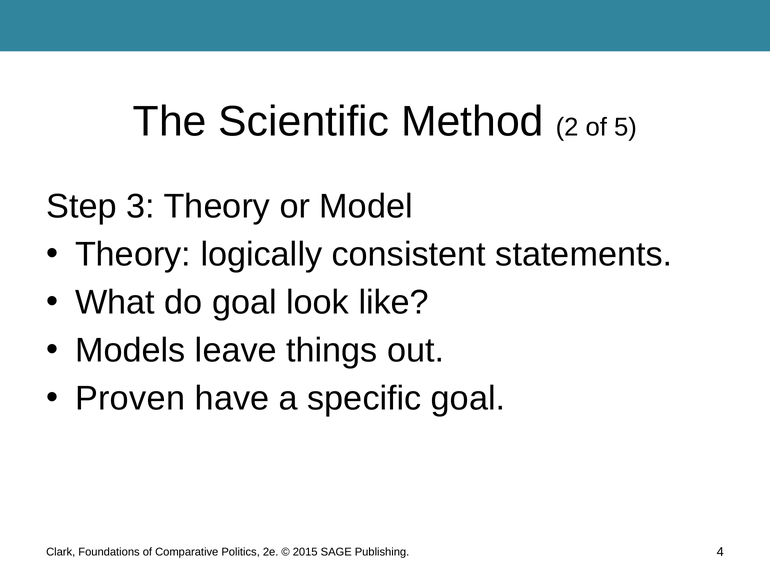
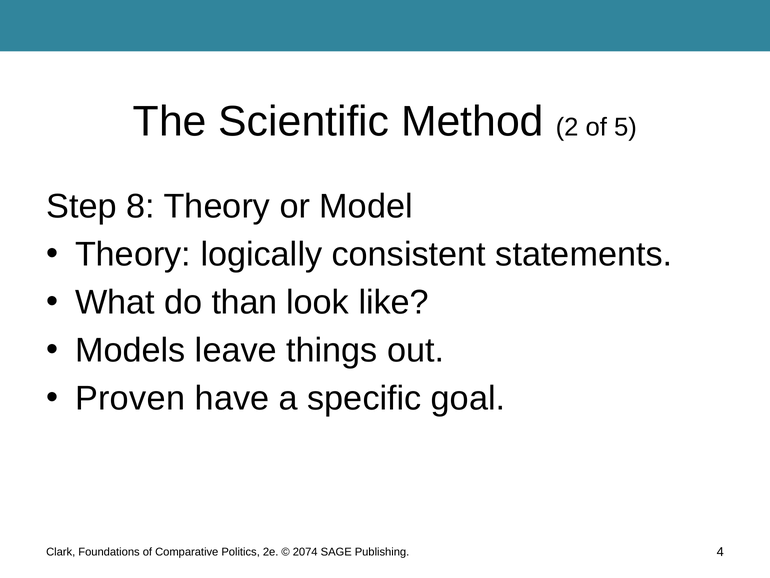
3: 3 -> 8
do goal: goal -> than
2015: 2015 -> 2074
